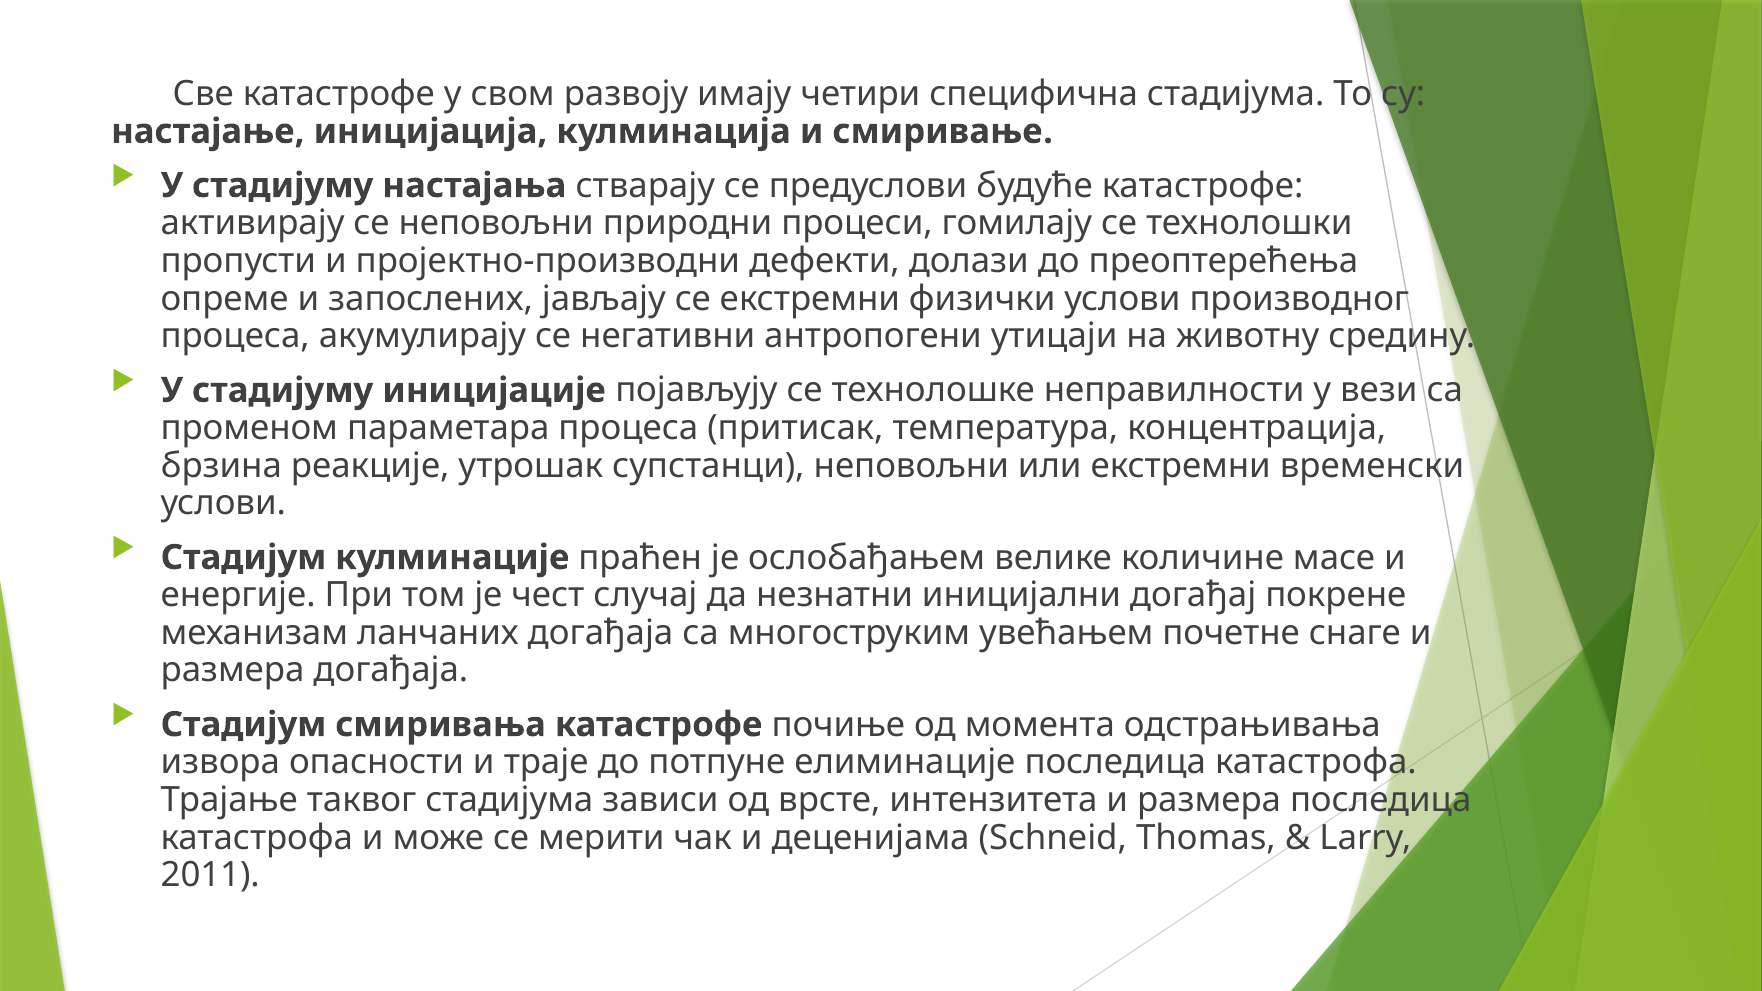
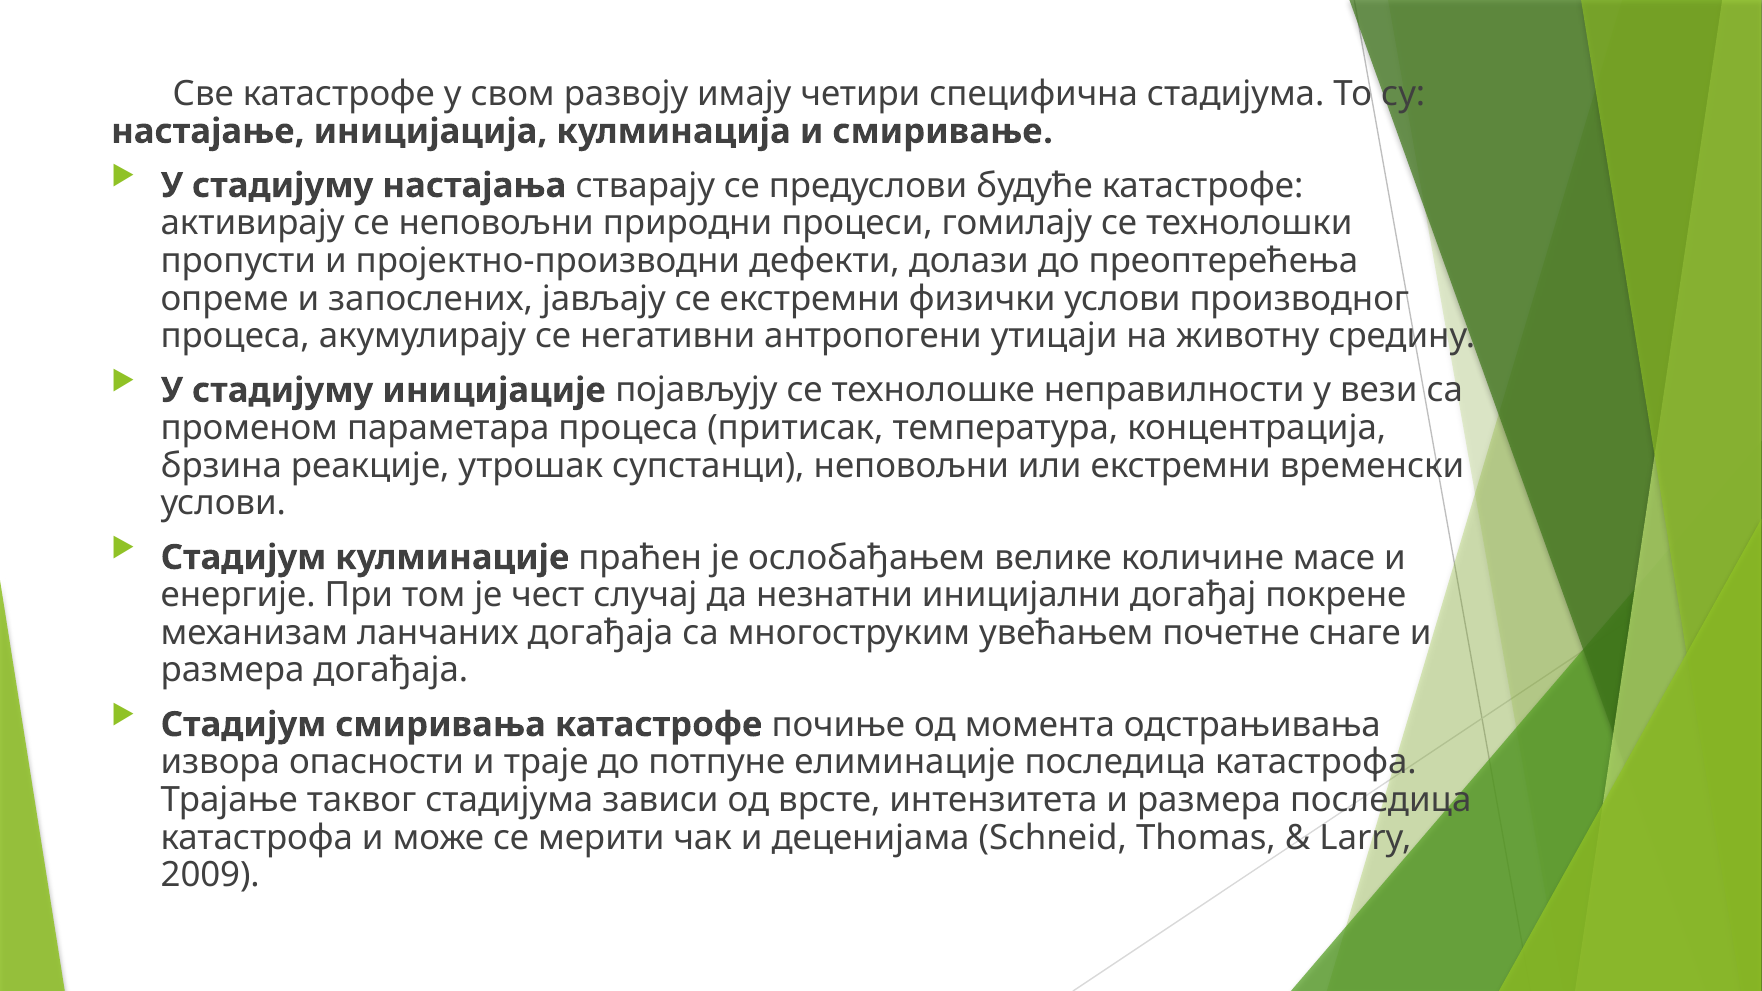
2011: 2011 -> 2009
